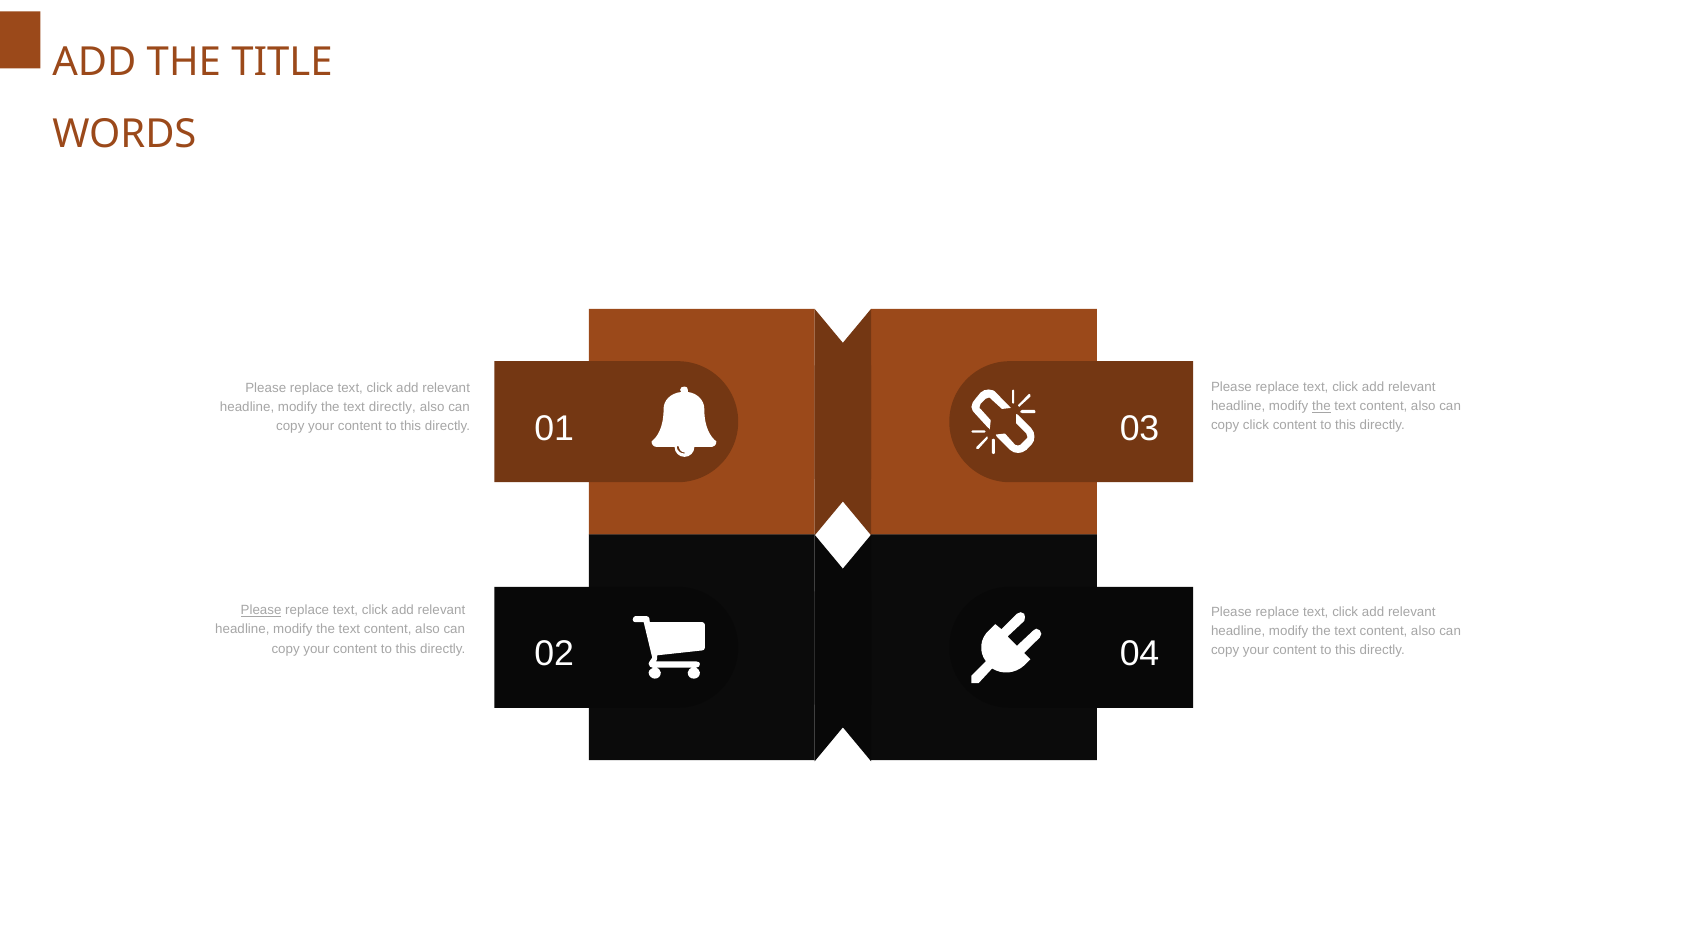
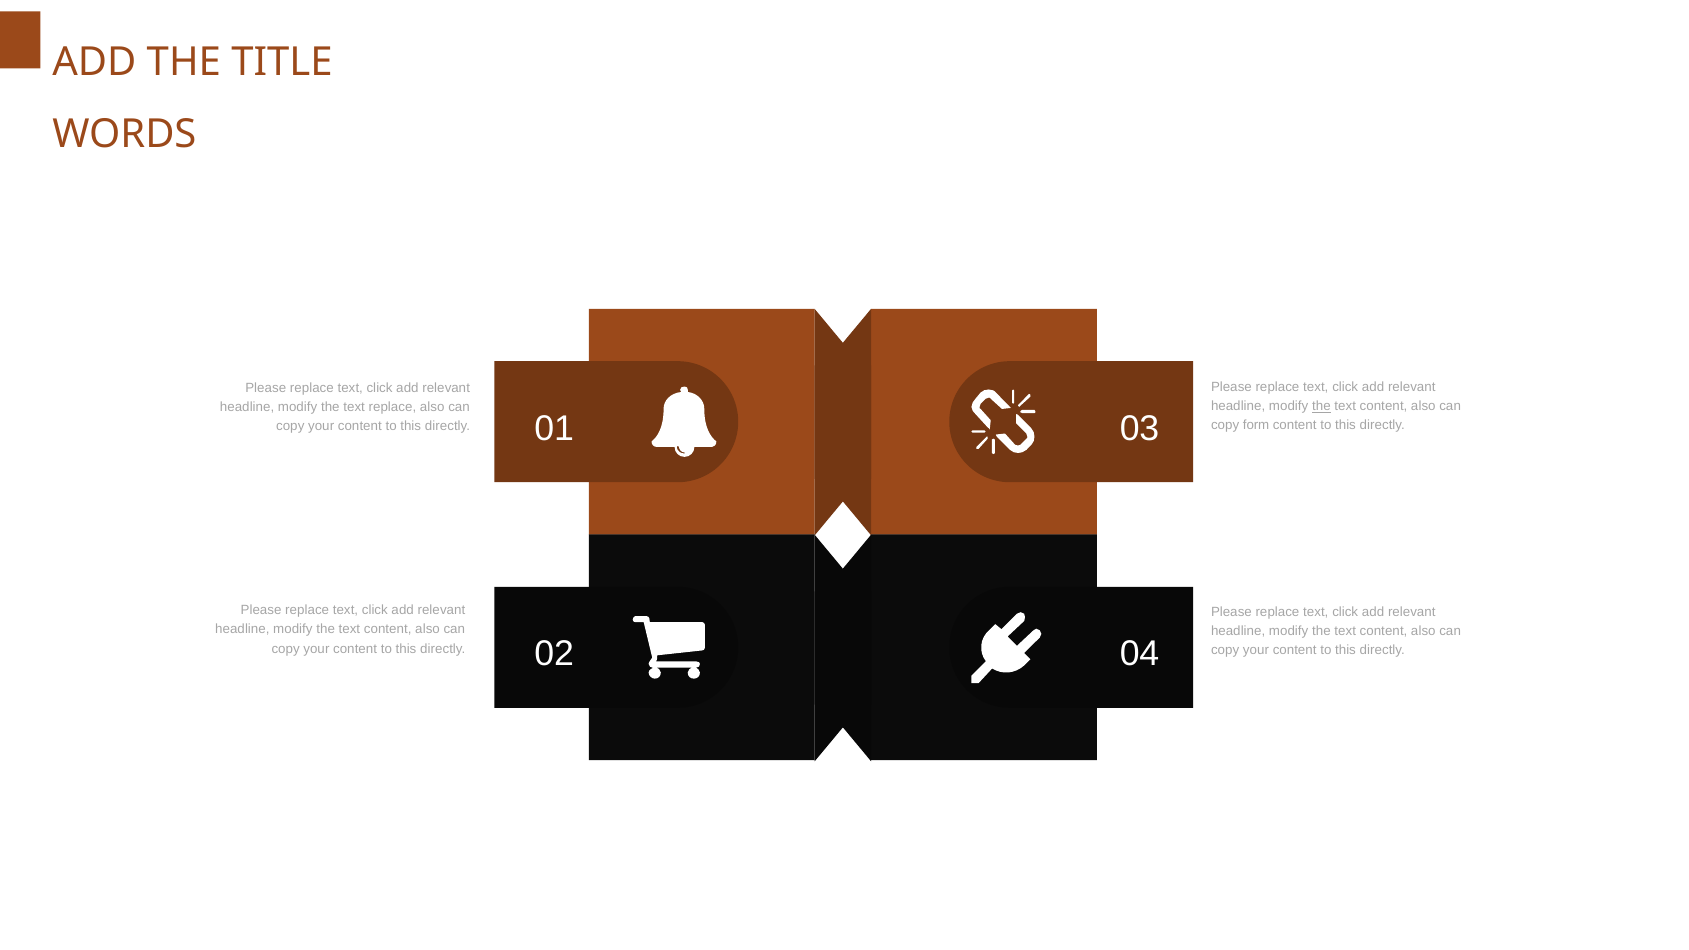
text directly: directly -> replace
copy click: click -> form
Please at (261, 610) underline: present -> none
